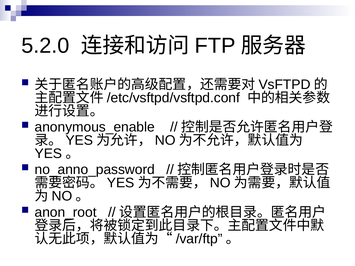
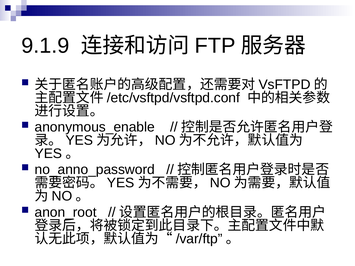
5.2.0: 5.2.0 -> 9.1.9
